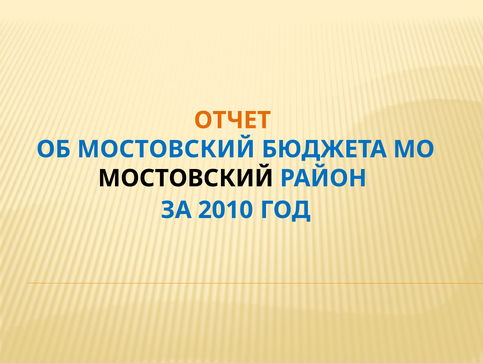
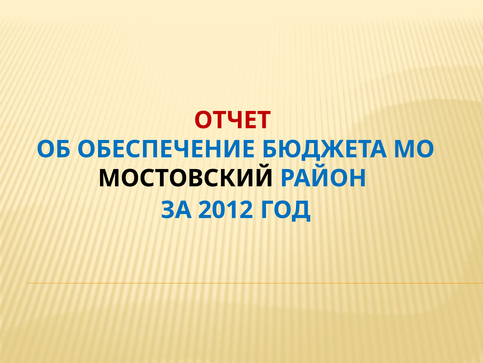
ОТЧЕТ colour: orange -> red
ОБ МОСТОВСКИЙ: МОСТОВСКИЙ -> ОБЕСПЕЧЕНИЕ
2010: 2010 -> 2012
